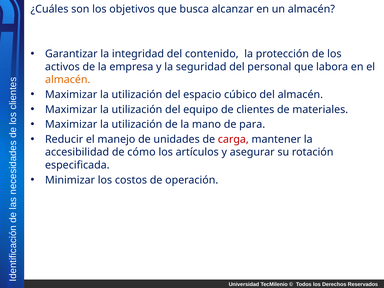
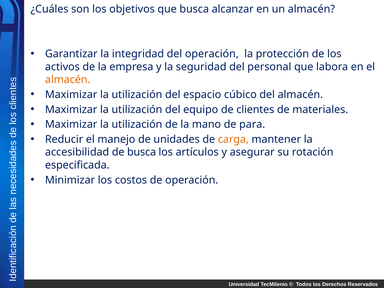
del contenido: contenido -> operación
carga colour: red -> orange
de cómo: cómo -> busca
